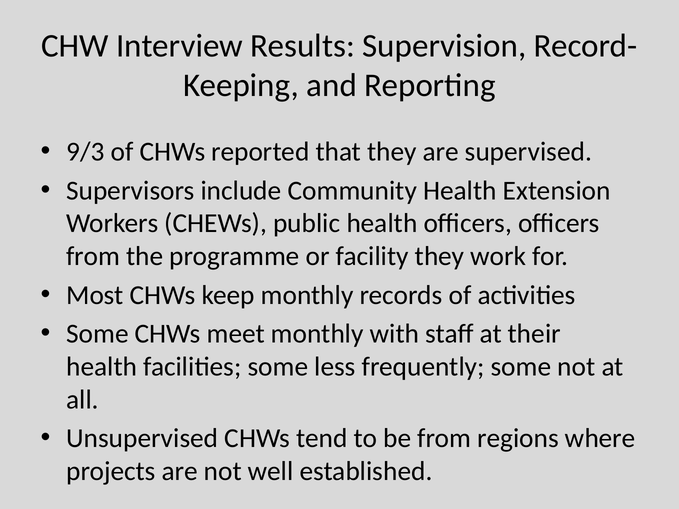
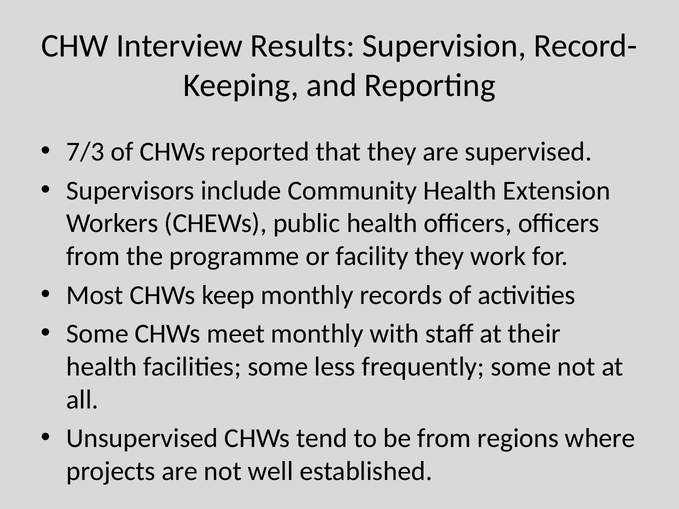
9/3: 9/3 -> 7/3
